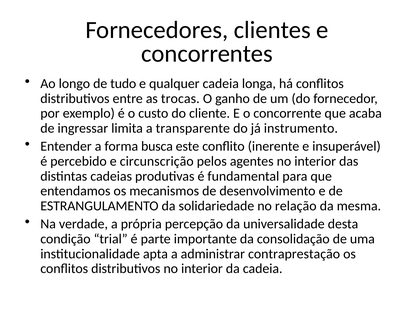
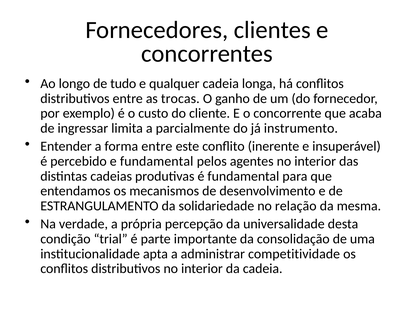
transparente: transparente -> parcialmente
forma busca: busca -> entre
e circunscrição: circunscrição -> fundamental
contraprestação: contraprestação -> competitividade
